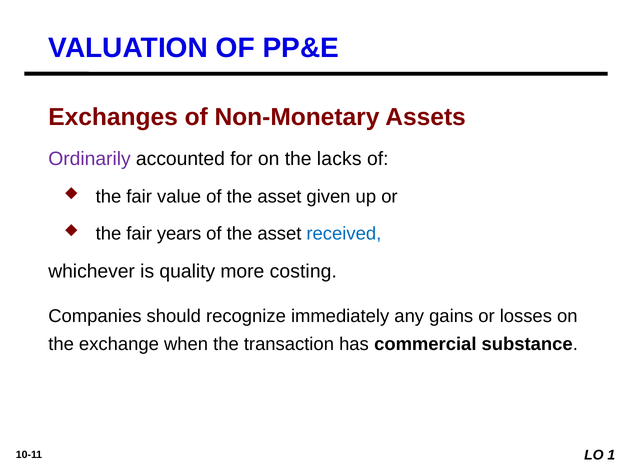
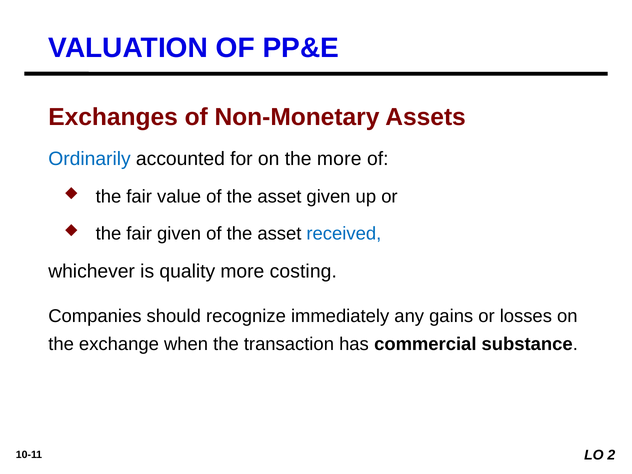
Ordinarily colour: purple -> blue
the lacks: lacks -> more
fair years: years -> given
1: 1 -> 2
